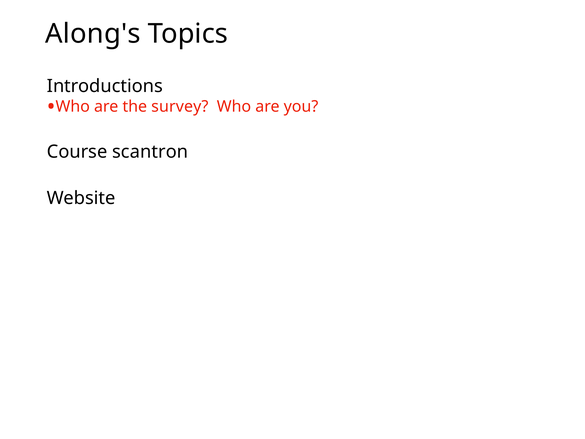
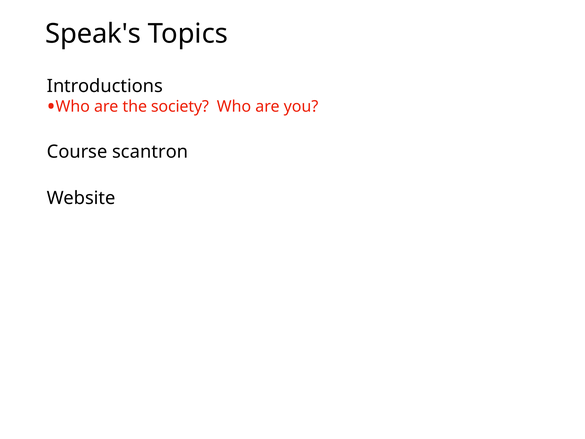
Along's: Along's -> Speak's
survey: survey -> society
